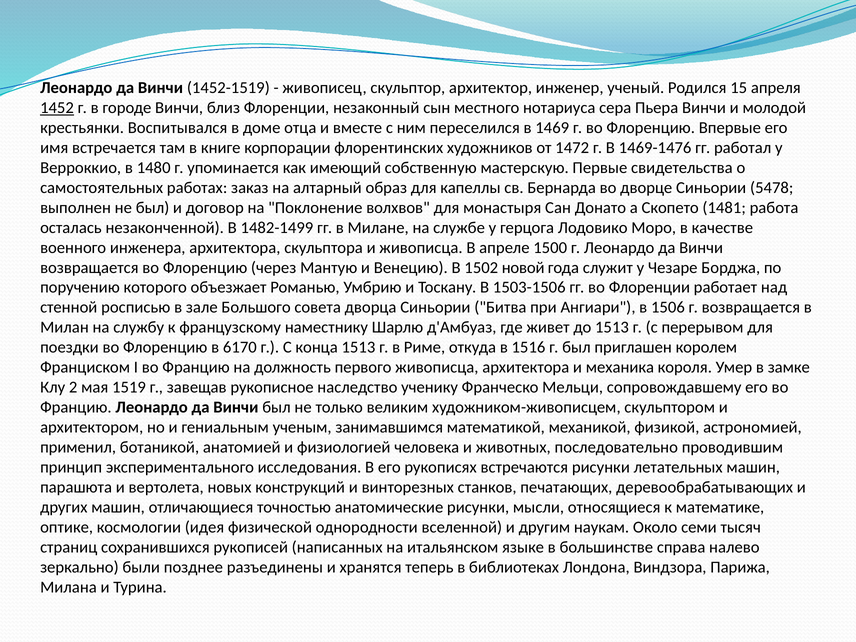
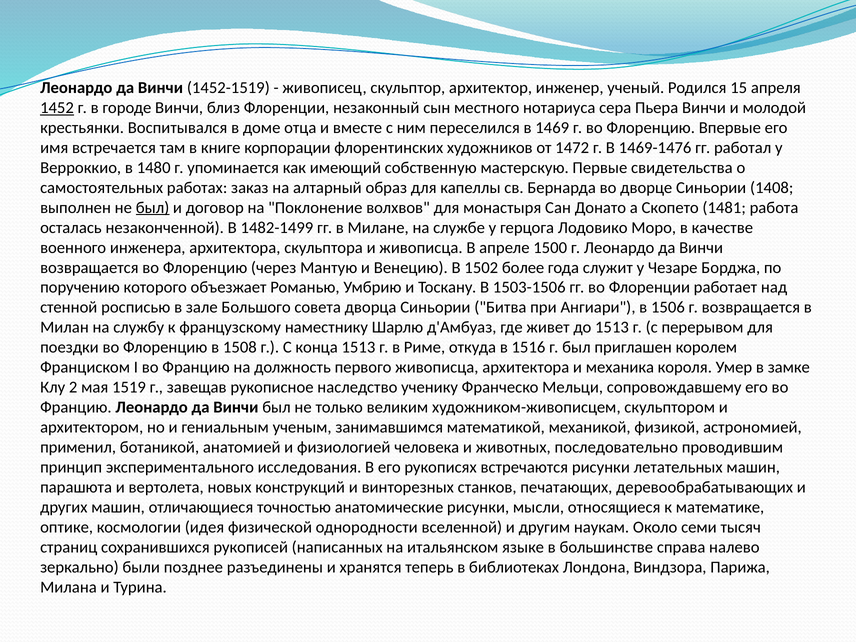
5478: 5478 -> 1408
был at (153, 208) underline: none -> present
новой: новой -> более
6170: 6170 -> 1508
